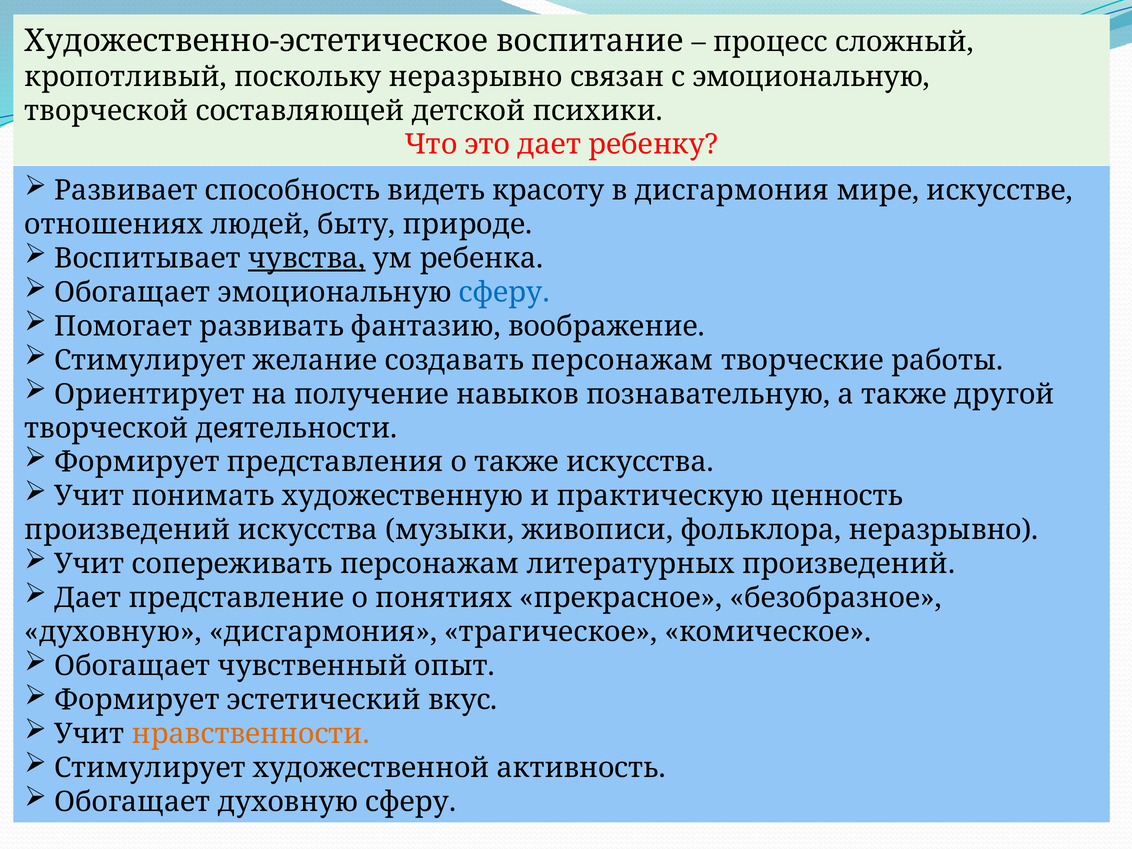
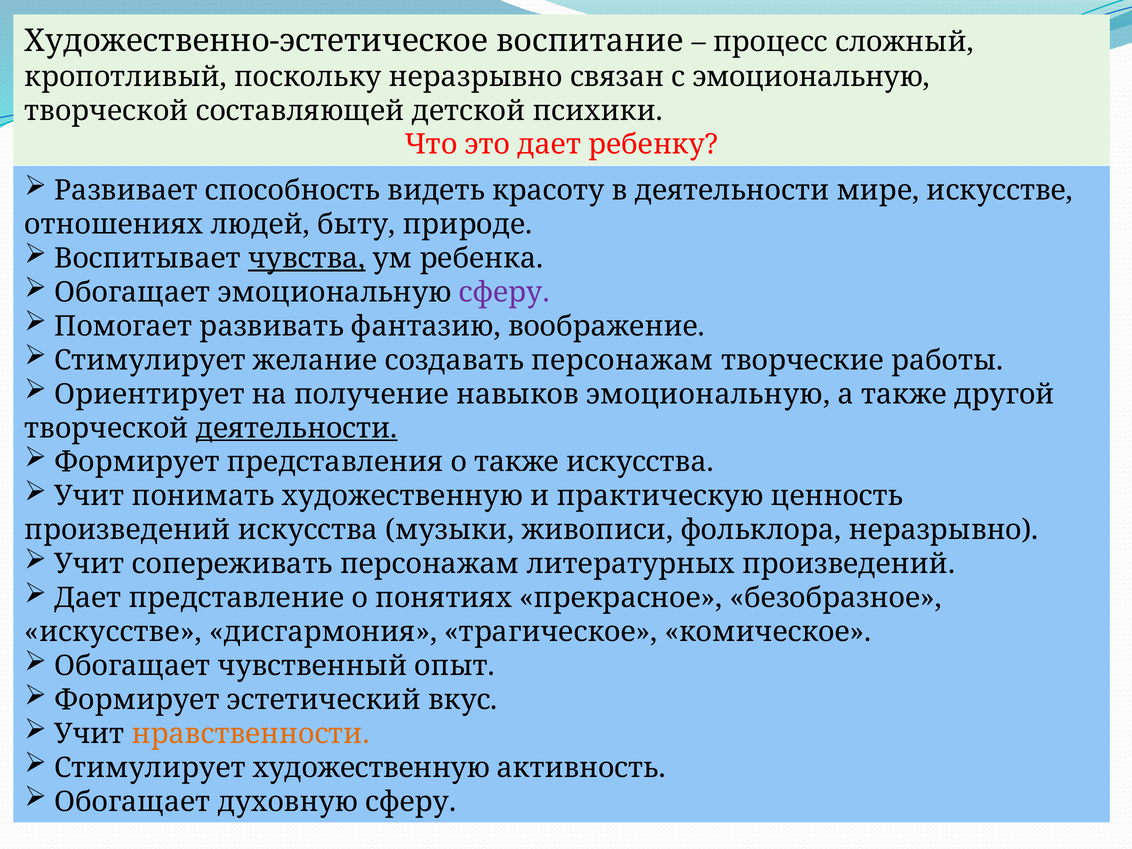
в дисгармония: дисгармония -> деятельности
сферу at (504, 292) colour: blue -> purple
навыков познавательную: познавательную -> эмоциональную
деятельности at (297, 428) underline: none -> present
духовную at (113, 632): духовную -> искусстве
Стимулирует художественной: художественной -> художественную
